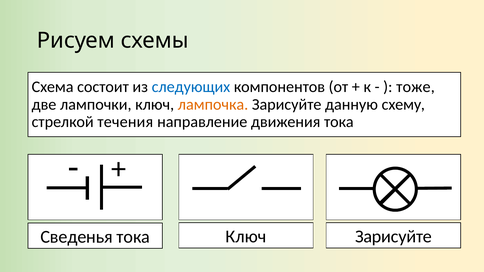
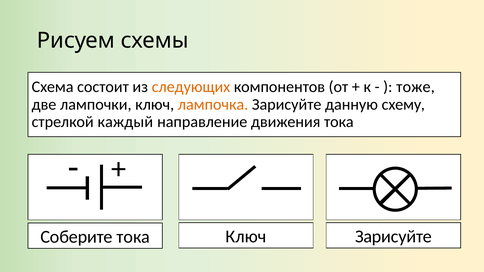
следующих colour: blue -> orange
течения: течения -> каждый
Сведенья: Сведенья -> Соберите
